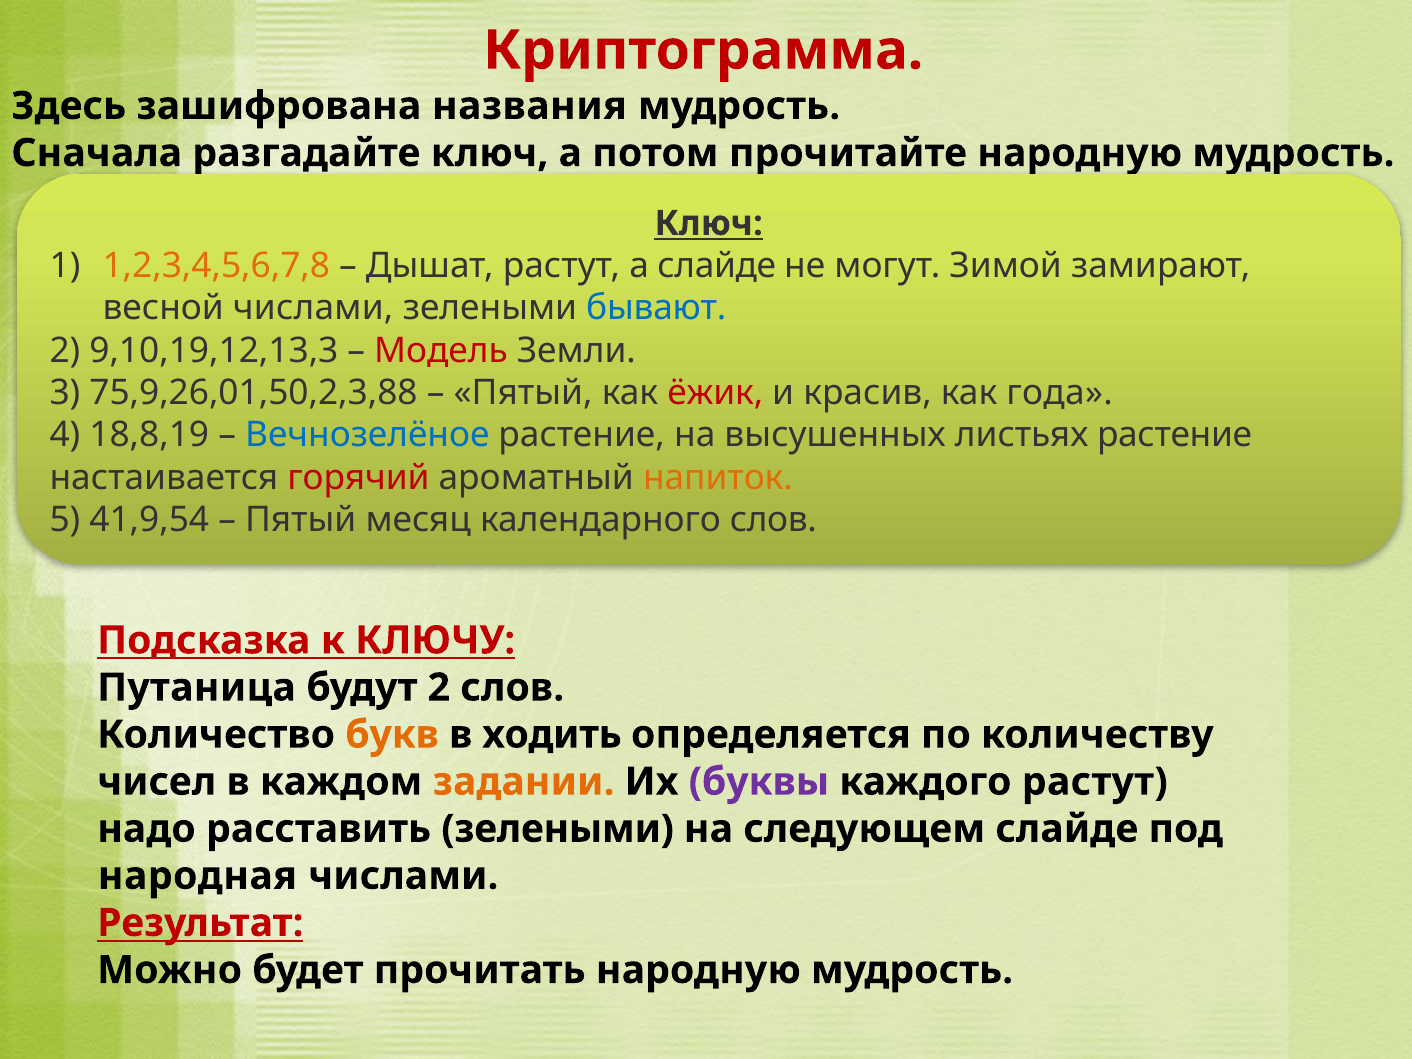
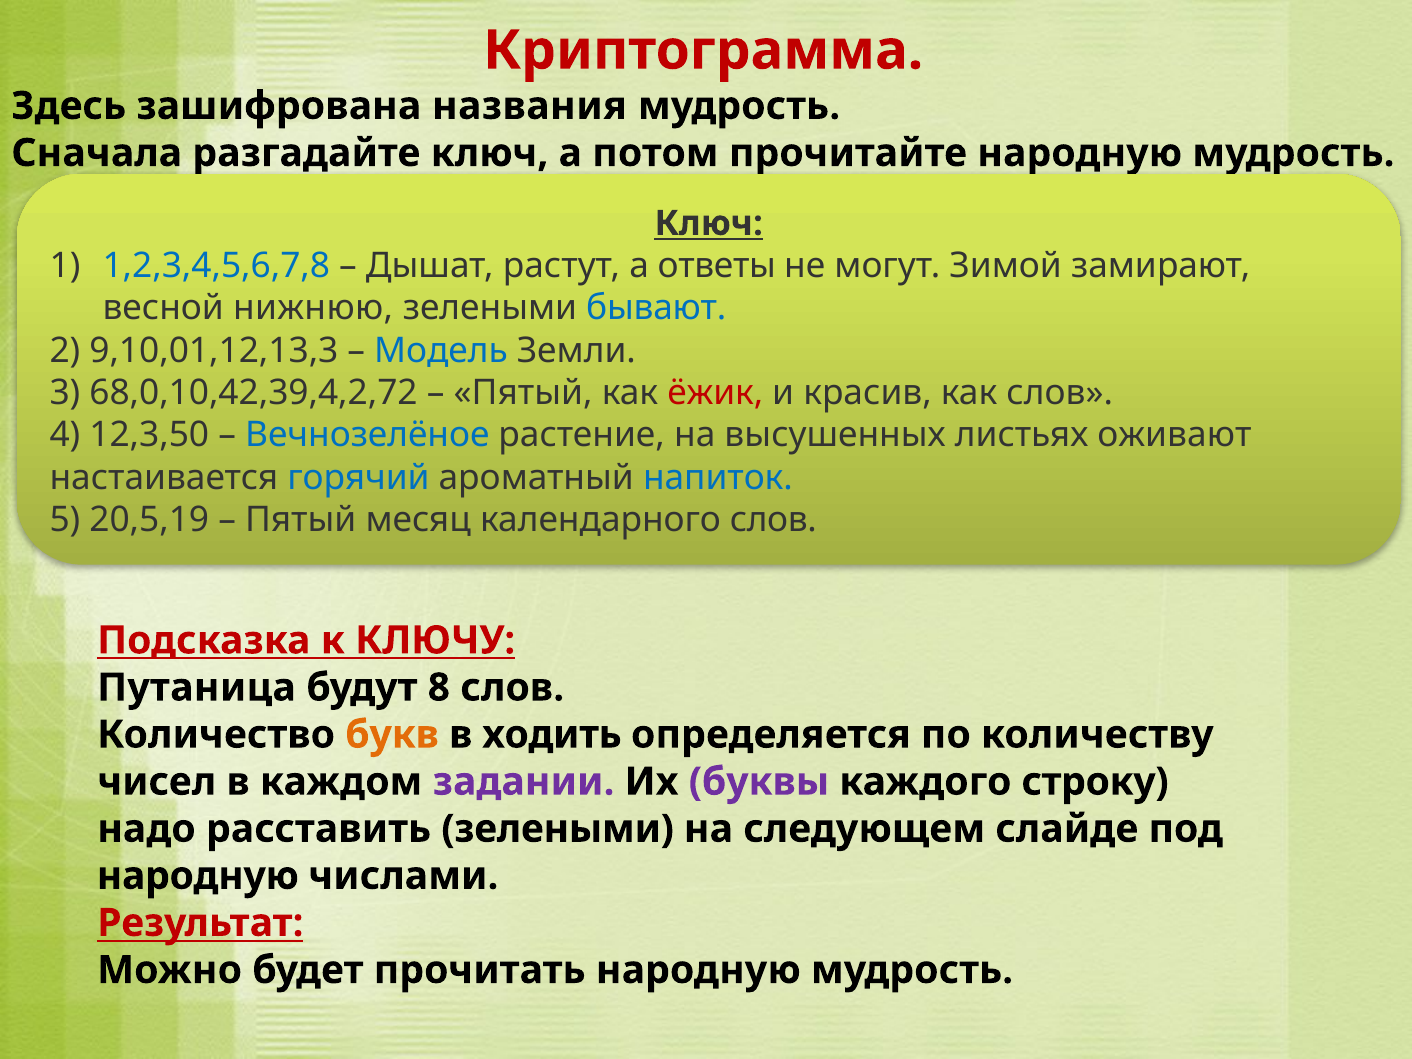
1,2,3,4,5,6,7,8 colour: orange -> blue
а слайде: слайде -> ответы
весной числами: числами -> нижнюю
9,10,19,12,13,3: 9,10,19,12,13,3 -> 9,10,01,12,13,3
Модель colour: red -> blue
75,9,26,01,50,2,3,88: 75,9,26,01,50,2,3,88 -> 68,0,10,42,39,4,2,72
как года: года -> слов
18,8,19: 18,8,19 -> 12,3,50
листьях растение: растение -> оживают
горячий colour: red -> blue
напиток colour: orange -> blue
41,9,54: 41,9,54 -> 20,5,19
будут 2: 2 -> 8
задании colour: orange -> purple
каждого растут: растут -> строку
народная at (197, 876): народная -> народную
